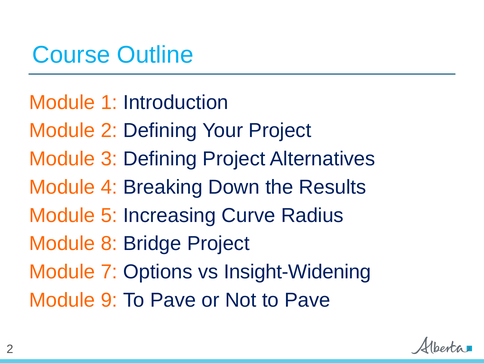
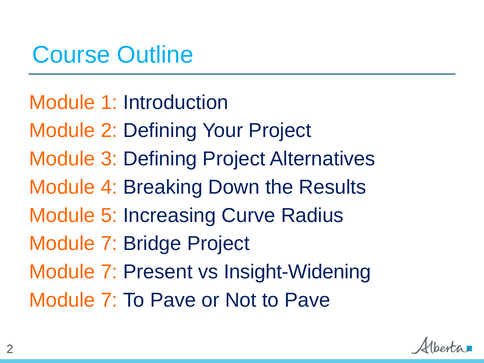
8 at (109, 244): 8 -> 7
Options: Options -> Present
9 at (109, 300): 9 -> 7
